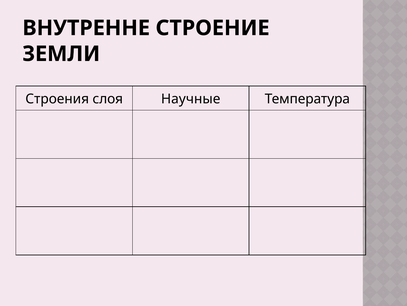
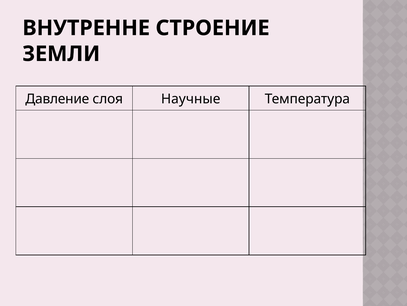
Строения: Строения -> Давление
